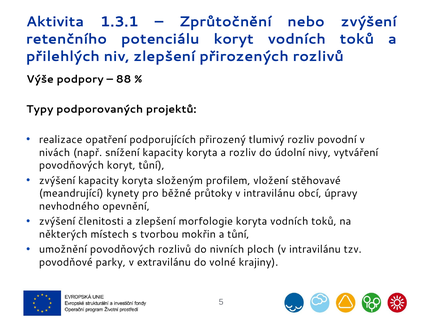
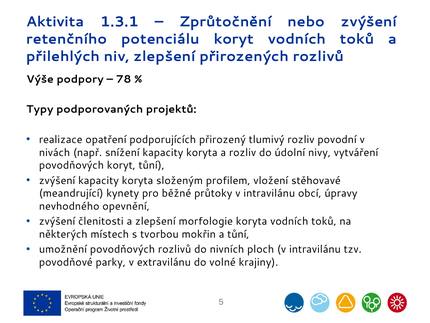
88: 88 -> 78
